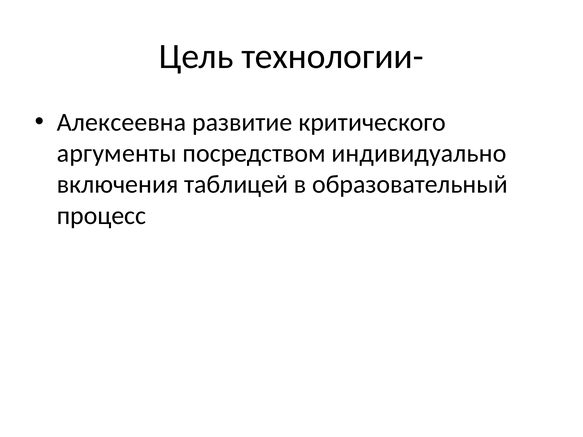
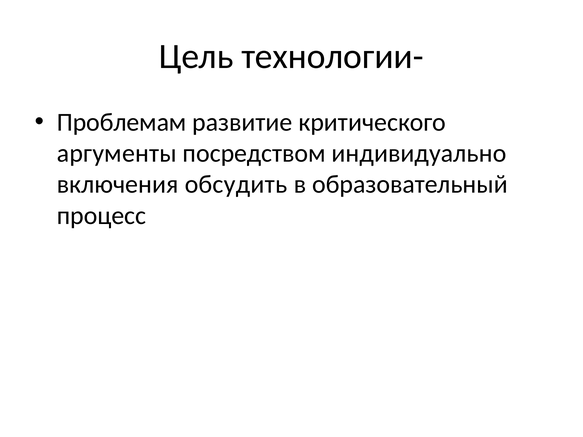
Алексеевна: Алексеевна -> Проблемам
таблицей: таблицей -> обсудить
